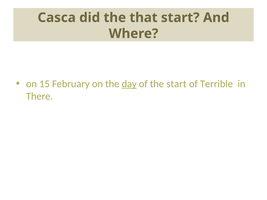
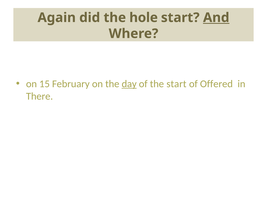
Casca: Casca -> Again
that: that -> hole
And underline: none -> present
Terrible: Terrible -> Offered
